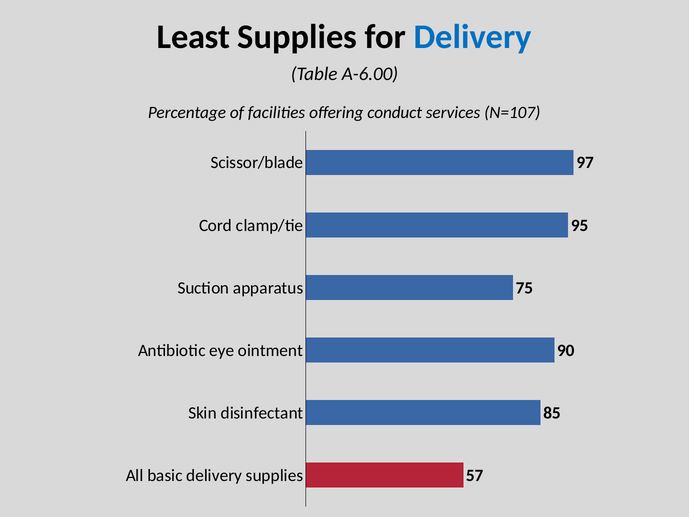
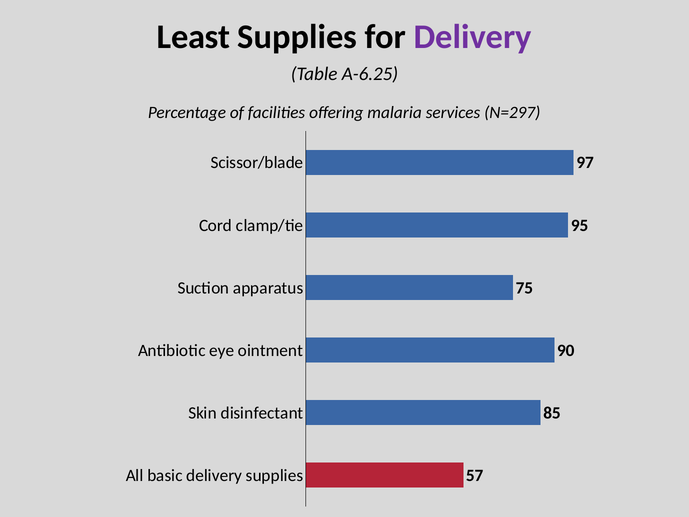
Delivery at (473, 37) colour: blue -> purple
A-6.00: A-6.00 -> A-6.25
conduct: conduct -> malaria
N=107: N=107 -> N=297
